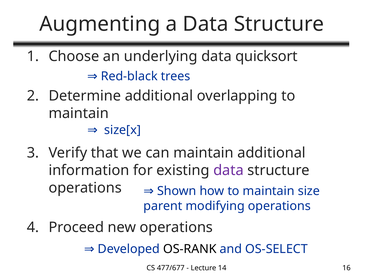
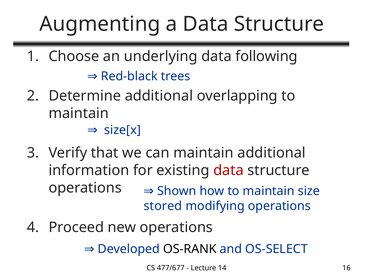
quicksort: quicksort -> following
data at (228, 170) colour: purple -> red
parent: parent -> stored
